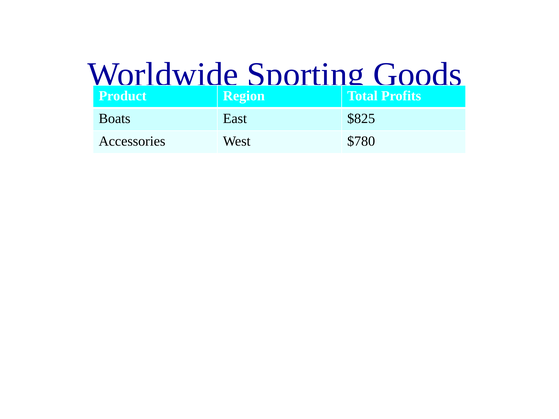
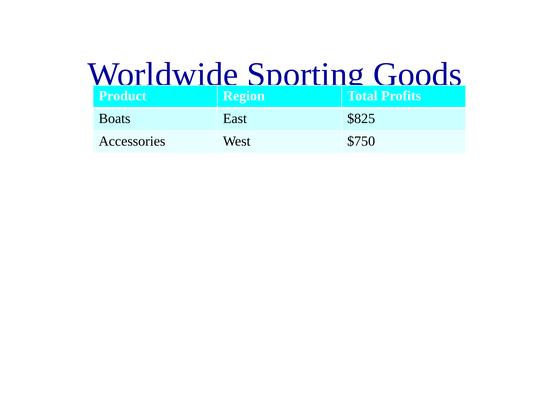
$780: $780 -> $750
